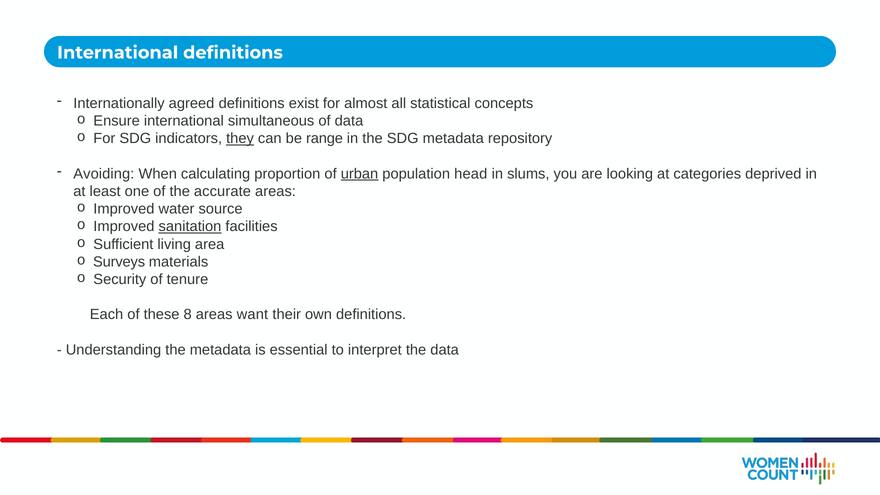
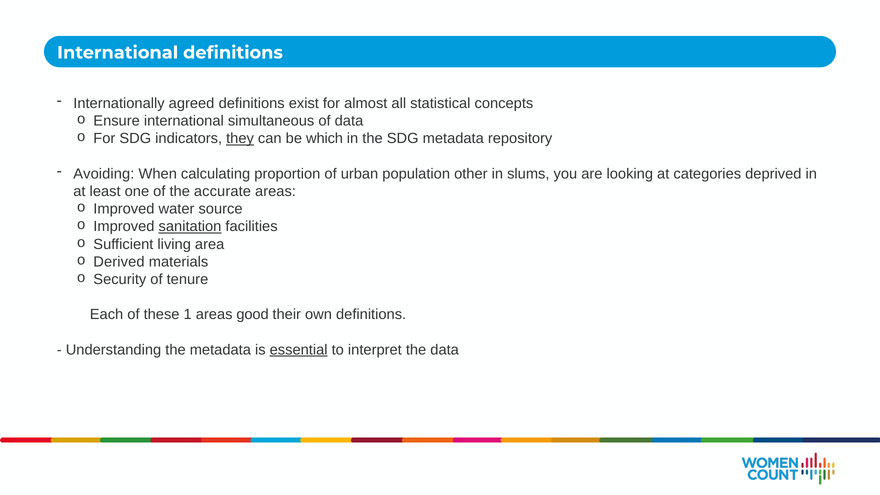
range: range -> which
urban underline: present -> none
head: head -> other
Surveys: Surveys -> Derived
8: 8 -> 1
want: want -> good
essential underline: none -> present
